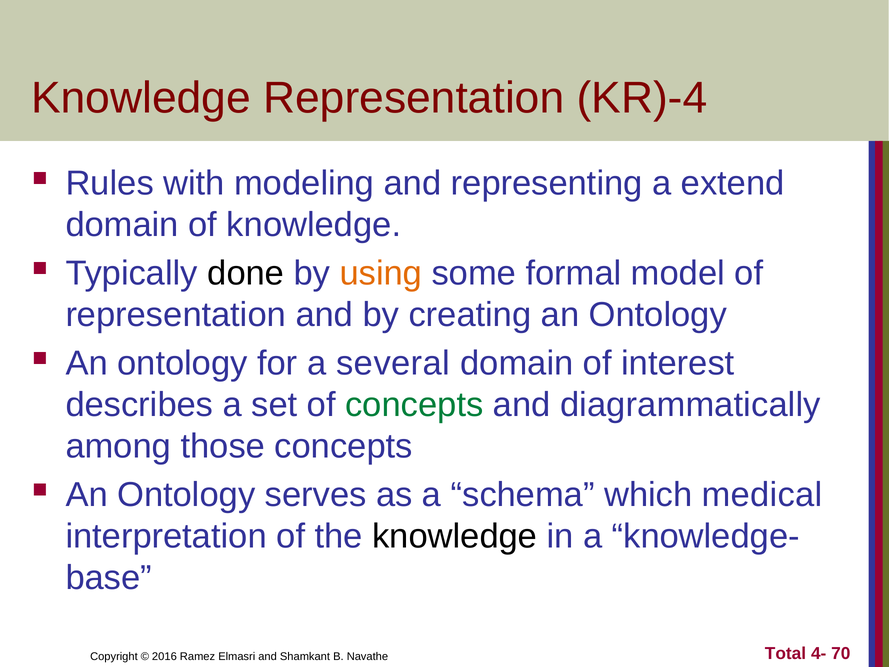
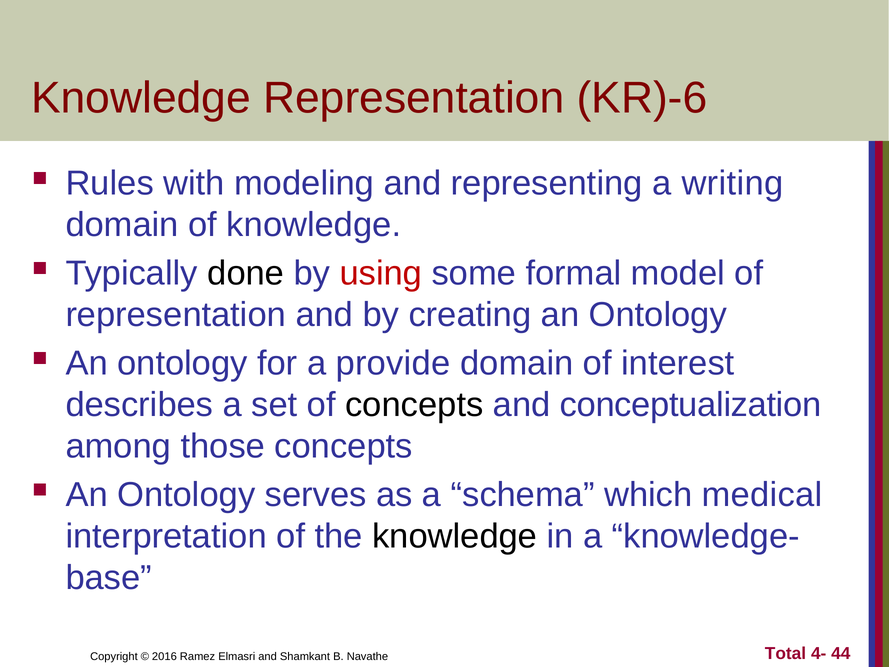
KR)-4: KR)-4 -> KR)-6
extend: extend -> writing
using colour: orange -> red
several: several -> provide
concepts at (414, 405) colour: green -> black
diagrammatically: diagrammatically -> conceptualization
70: 70 -> 44
